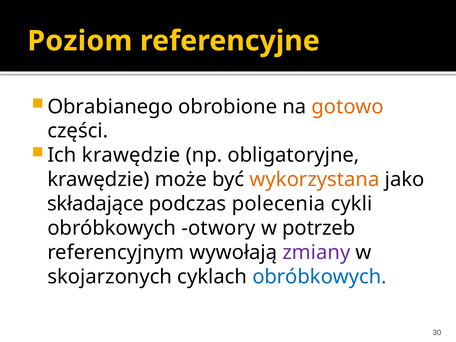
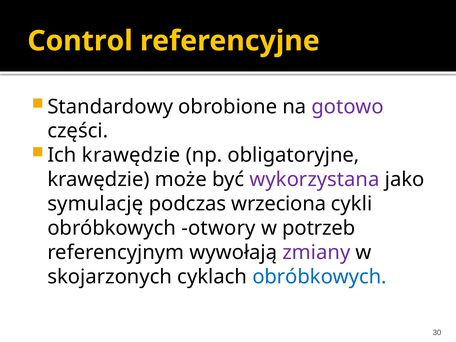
Poziom: Poziom -> Control
Obrabianego: Obrabianego -> Standardowy
gotowo colour: orange -> purple
wykorzystana colour: orange -> purple
składające: składające -> symulację
polecenia: polecenia -> wrzeciona
